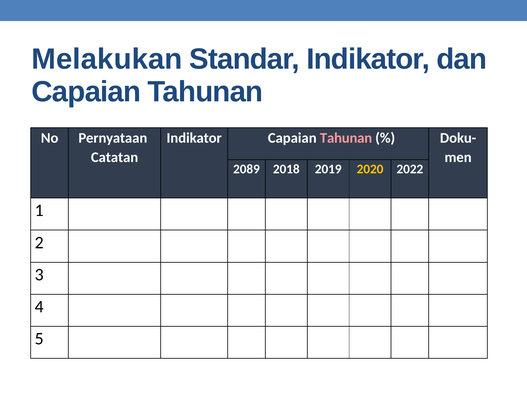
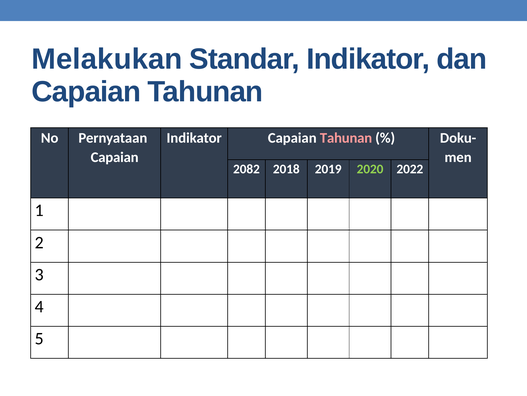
Catatan at (115, 157): Catatan -> Capaian
2089: 2089 -> 2082
2020 colour: yellow -> light green
